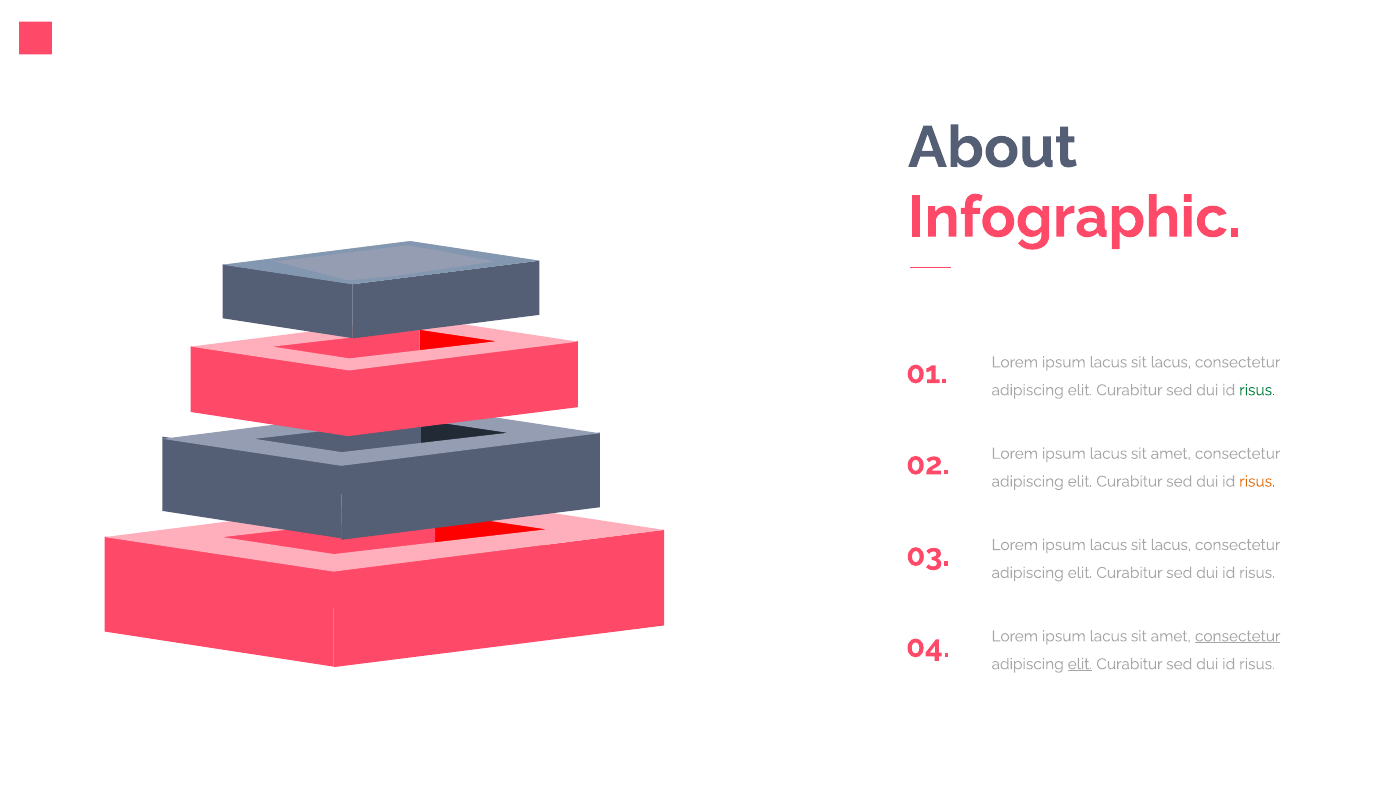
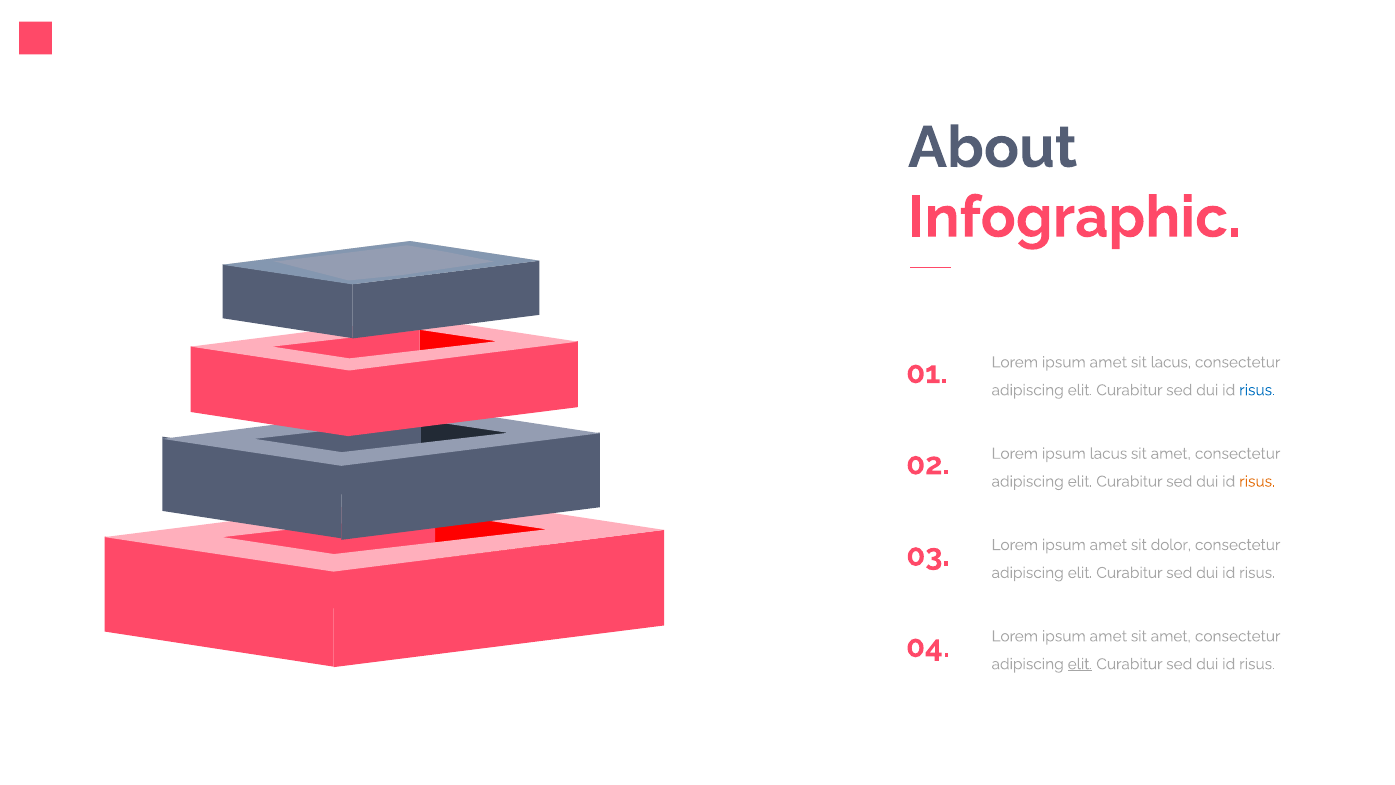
lacus at (1108, 362): lacus -> amet
risus at (1257, 390) colour: green -> blue
03 Lorem ipsum lacus: lacus -> amet
lacus at (1171, 545): lacus -> dolor
04 Lorem ipsum lacus: lacus -> amet
consectetur at (1238, 636) underline: present -> none
